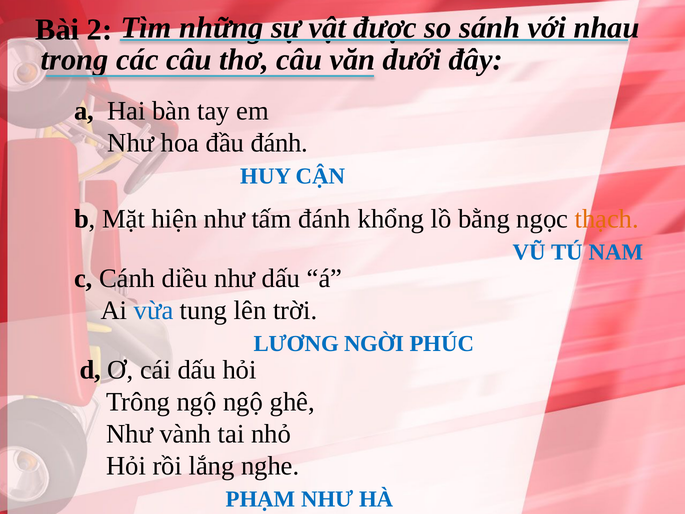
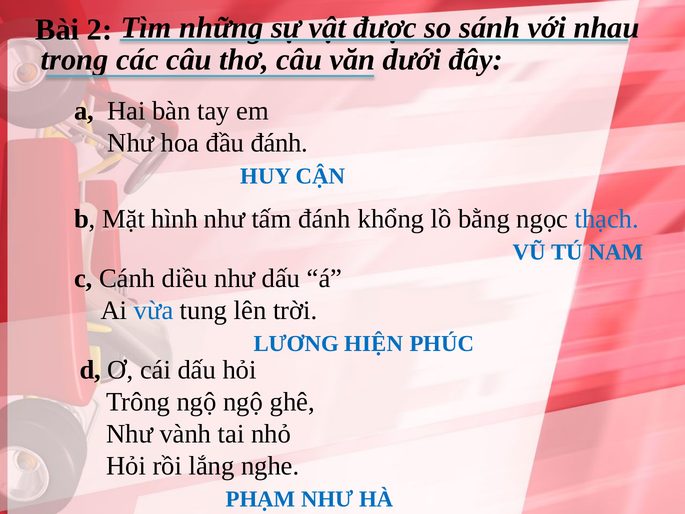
hiện: hiện -> hình
thạch colour: orange -> blue
NGỜI: NGỜI -> HIỆN
